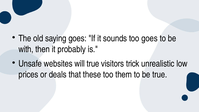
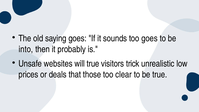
with: with -> into
these: these -> those
them: them -> clear
